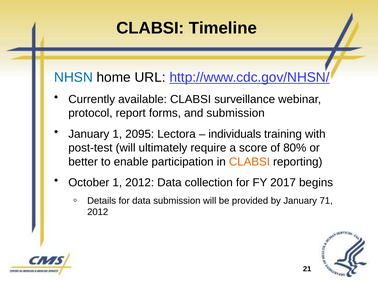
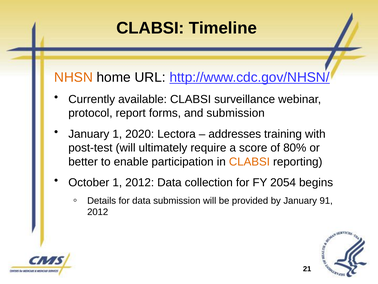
NHSN colour: blue -> orange
2095: 2095 -> 2020
individuals: individuals -> addresses
2017: 2017 -> 2054
71: 71 -> 91
